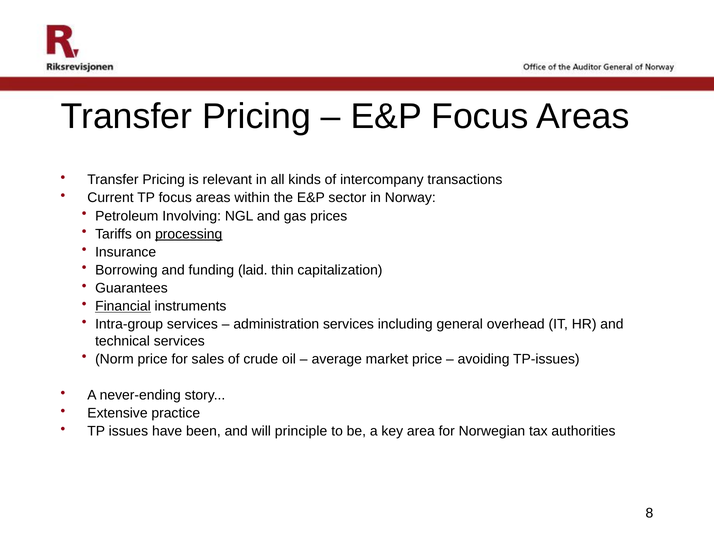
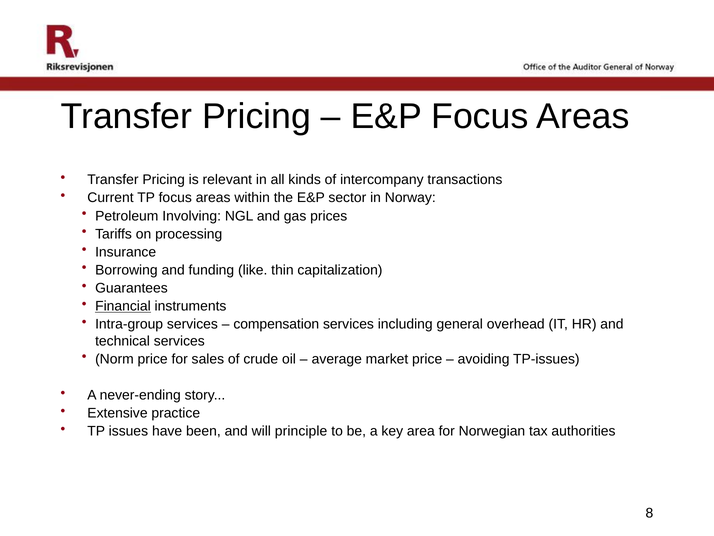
processing underline: present -> none
laid: laid -> like
administration: administration -> compensation
